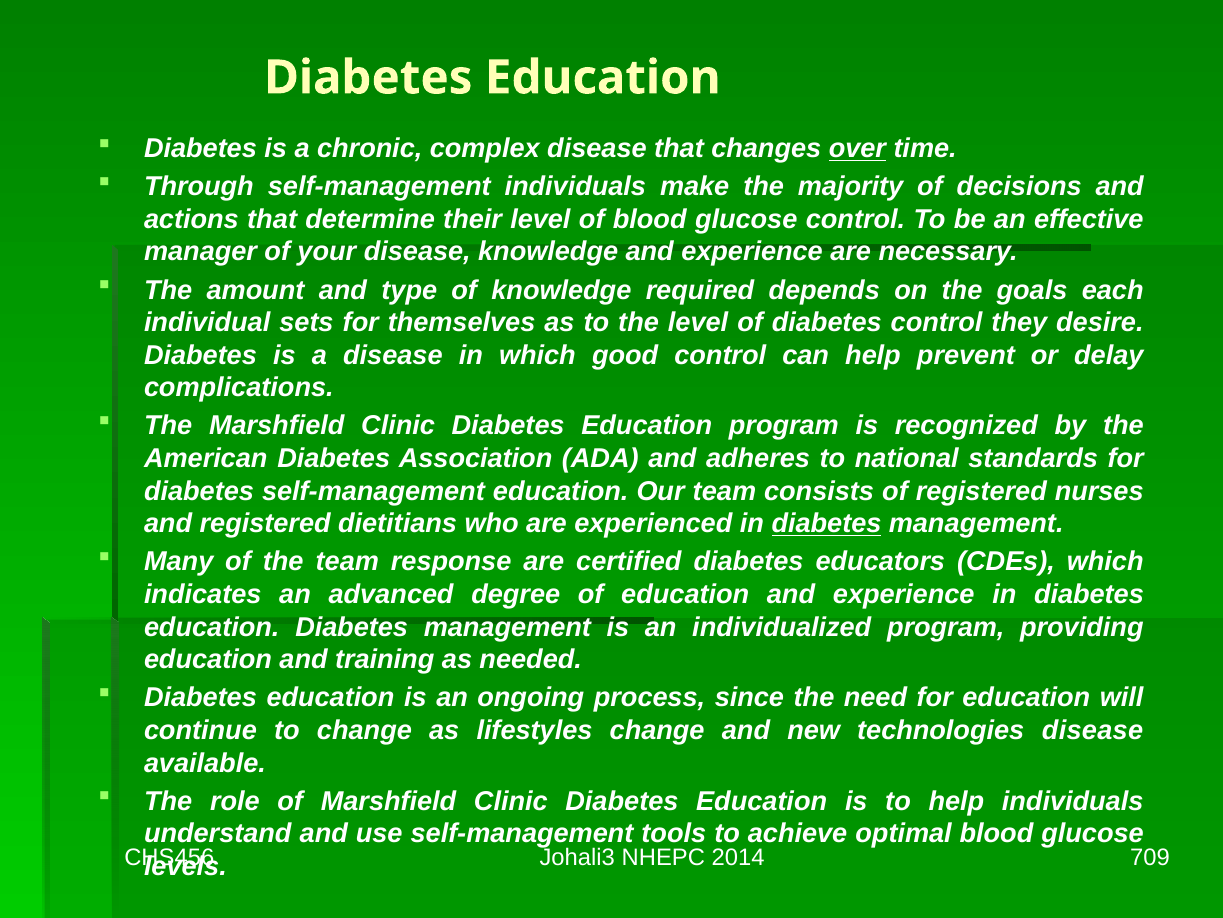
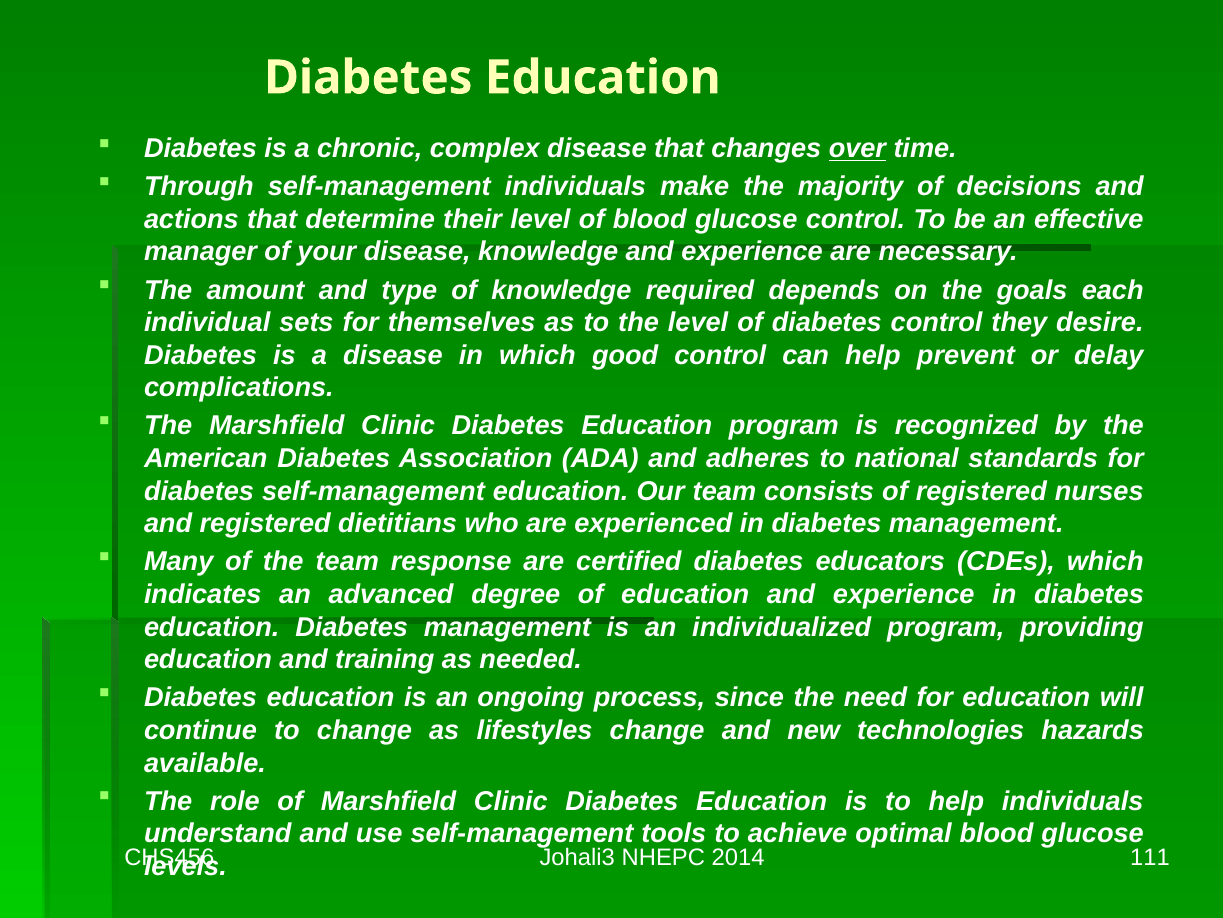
diabetes at (827, 523) underline: present -> none
technologies disease: disease -> hazards
709: 709 -> 111
